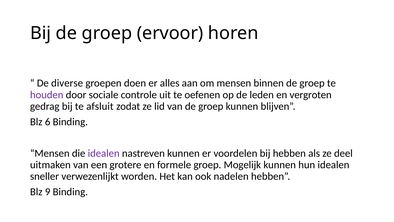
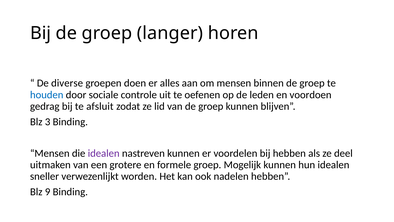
ervoor: ervoor -> langer
houden colour: purple -> blue
vergroten: vergroten -> voordoen
6: 6 -> 3
